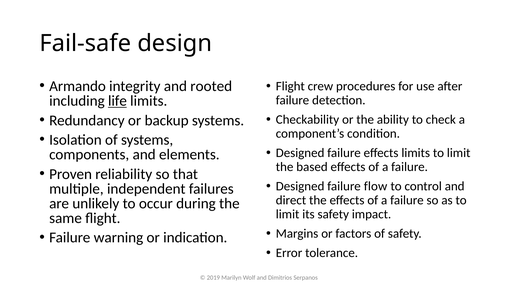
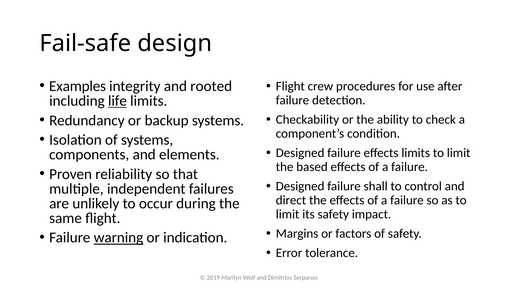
Armando: Armando -> Examples
flow: flow -> shall
warning underline: none -> present
